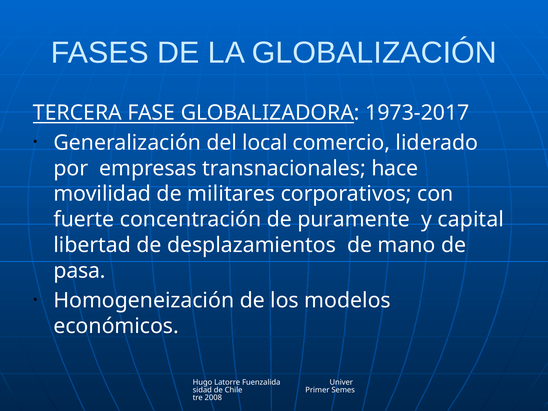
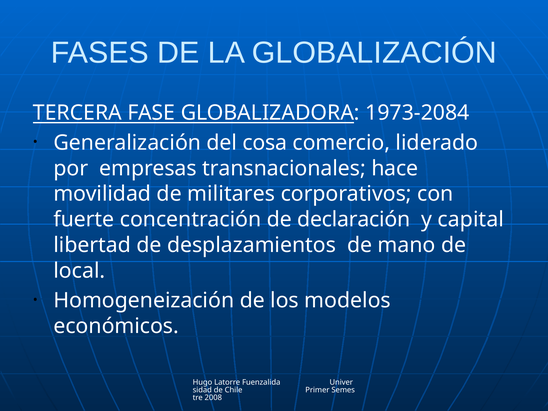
1973-2017: 1973-2017 -> 1973-2084
local: local -> cosa
puramente: puramente -> declaración
pasa: pasa -> local
